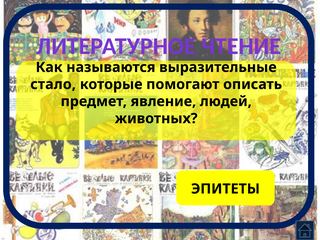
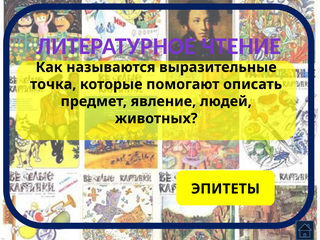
стало: стало -> точка
